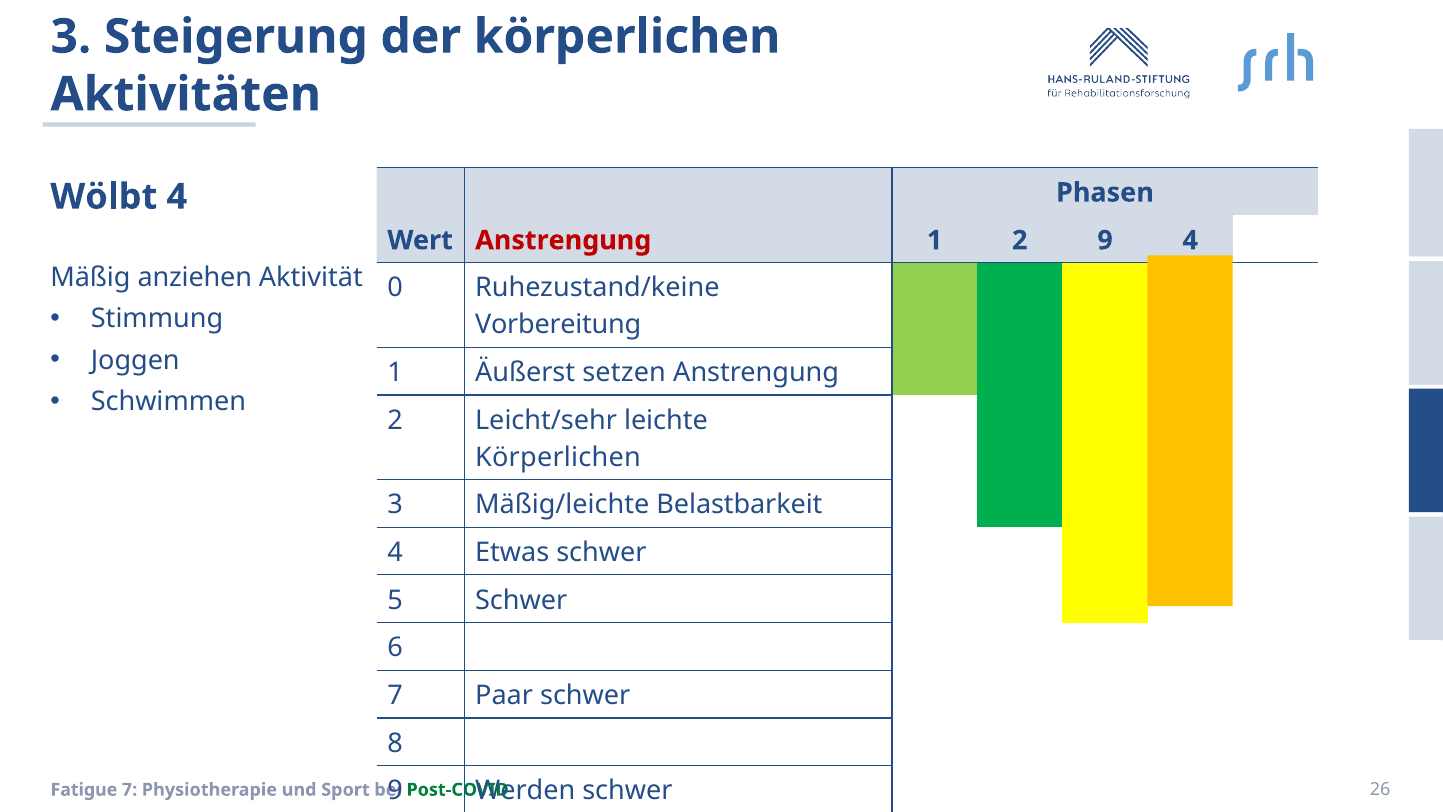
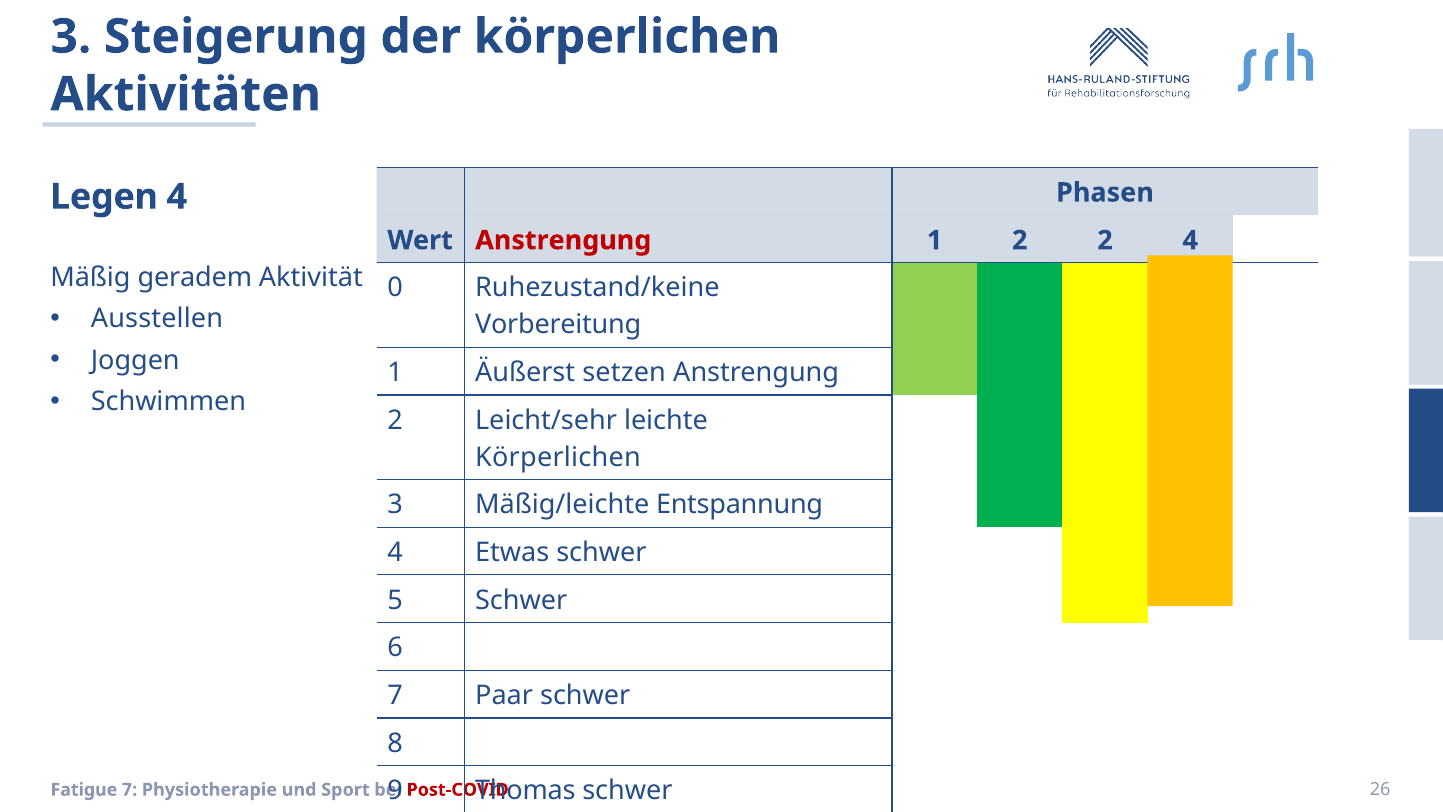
Wölbt: Wölbt -> Legen
2 9: 9 -> 2
anziehen: anziehen -> geradem
Stimmung: Stimmung -> Ausstellen
Belastbarkeit: Belastbarkeit -> Entspannung
Werden: Werden -> Thomas
Post-COVID colour: green -> red
